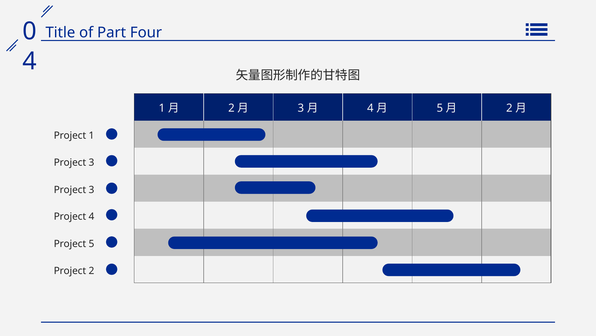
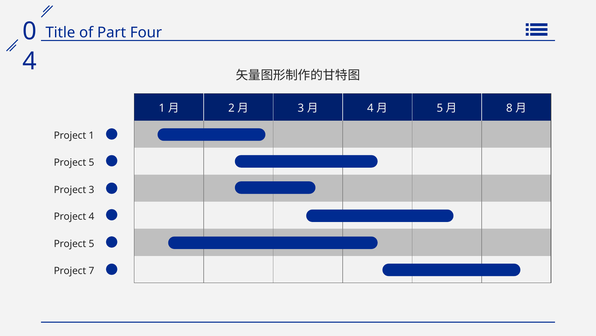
2 at (509, 108): 2 -> 8
3 at (91, 162): 3 -> 5
Project 2: 2 -> 7
